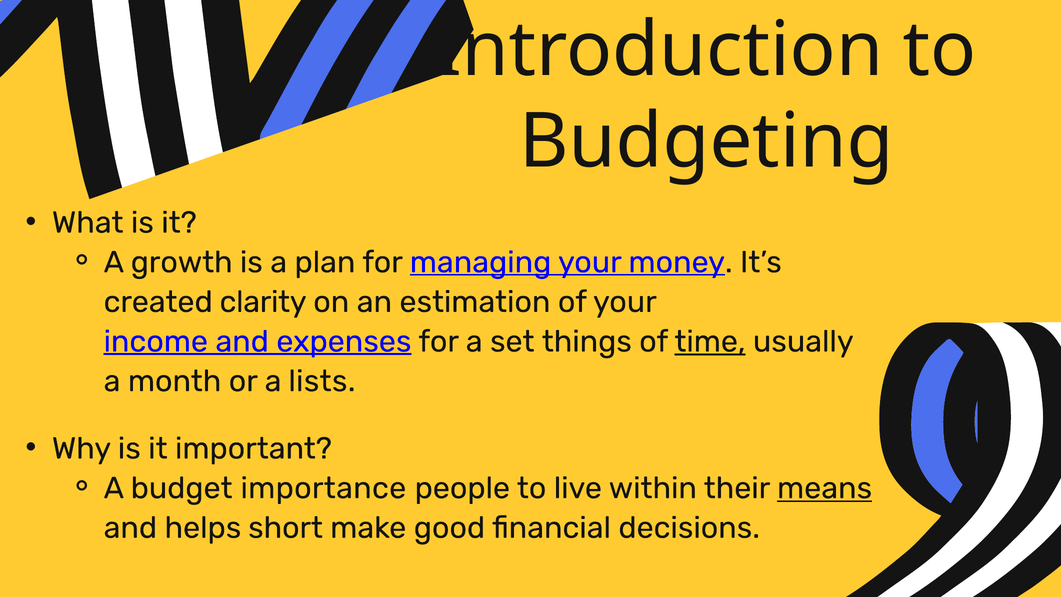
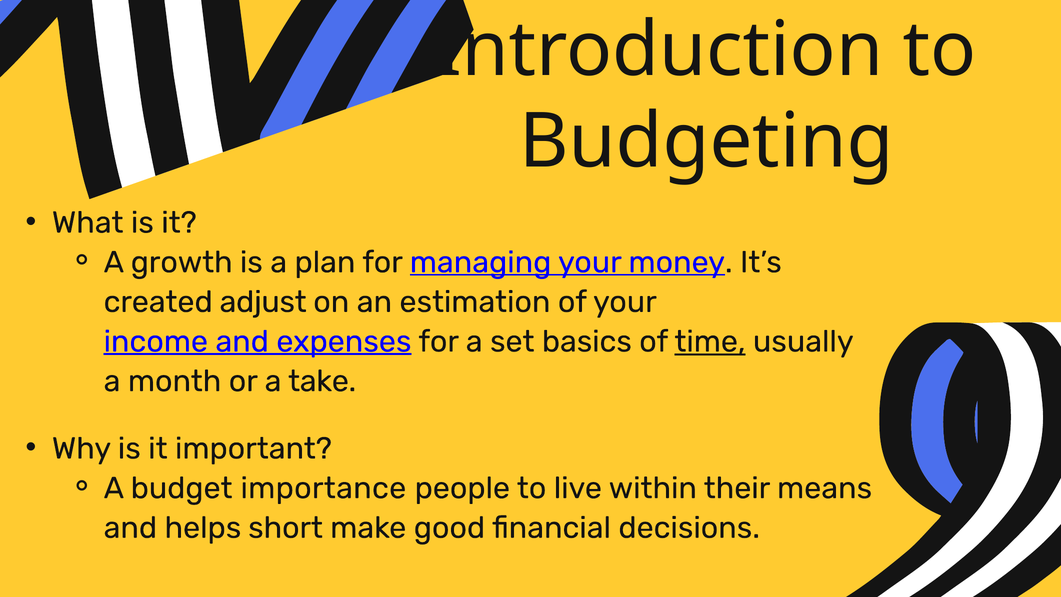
clarity: clarity -> adjust
things: things -> basics
lists: lists -> take
means underline: present -> none
